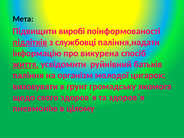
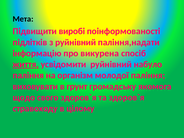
підлітків underline: present -> none
з службовці: службовці -> руйнівний
батьків: батьків -> набуло
молодої цигарок: цигарок -> паління
пневмонію: пневмонію -> стравоходу
